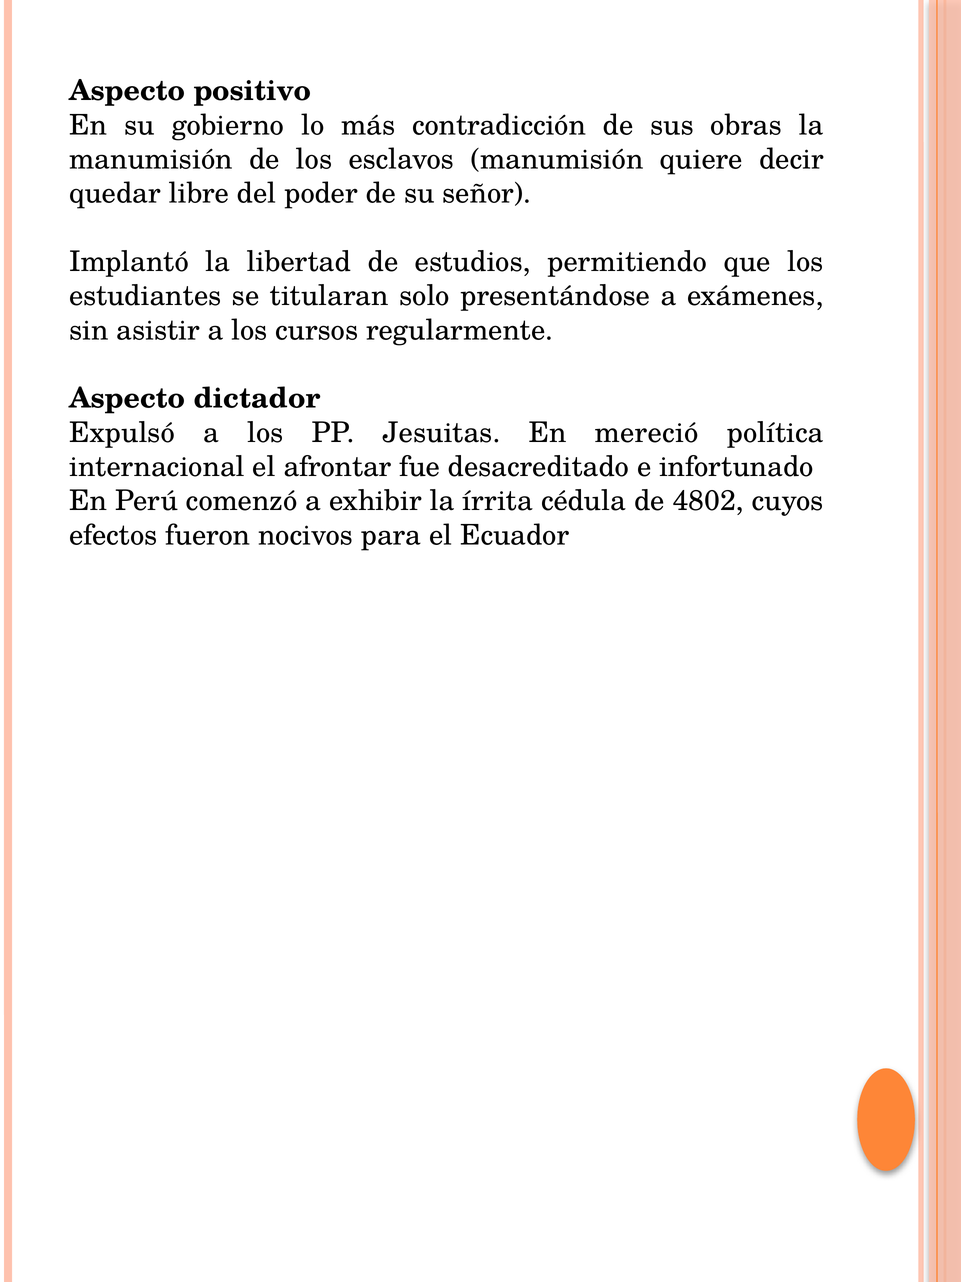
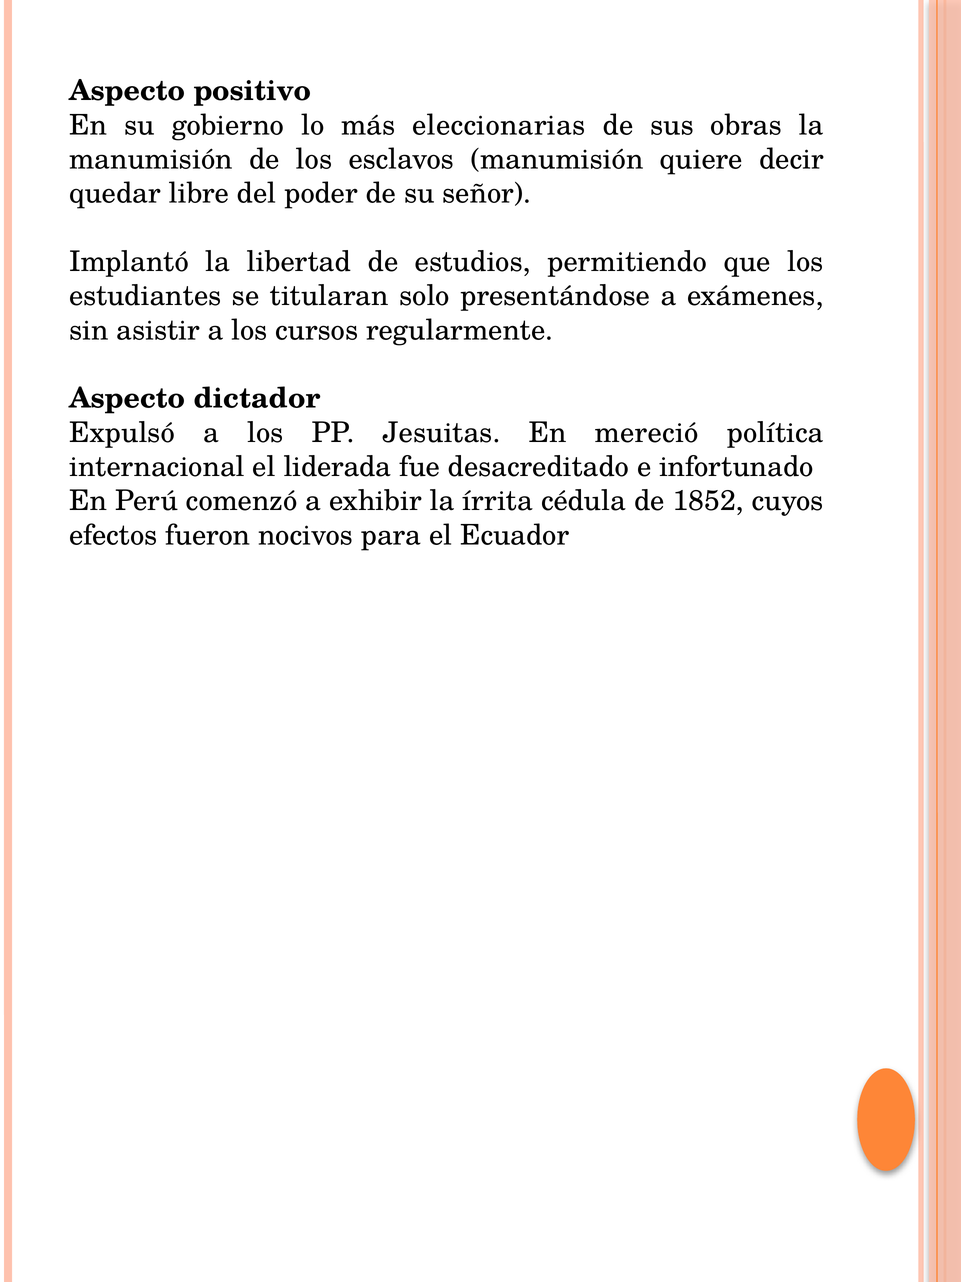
contradicción: contradicción -> eleccionarias
afrontar: afrontar -> liderada
4802: 4802 -> 1852
